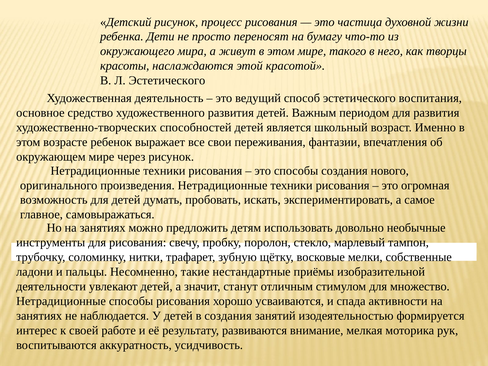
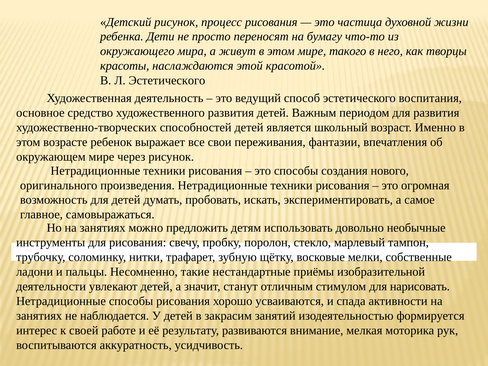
множество: множество -> нарисовать
в создания: создания -> закрасим
